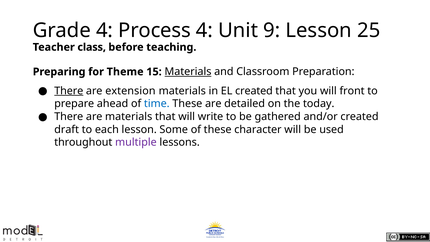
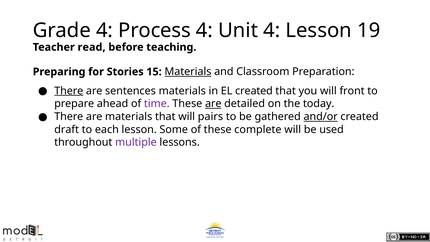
Unit 9: 9 -> 4
25: 25 -> 19
class: class -> read
Theme: Theme -> Stories
extension: extension -> sentences
time colour: blue -> purple
are at (213, 104) underline: none -> present
write: write -> pairs
and/or underline: none -> present
character: character -> complete
